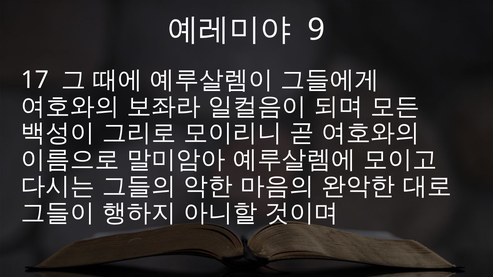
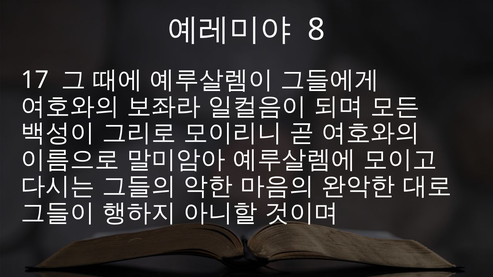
9: 9 -> 8
